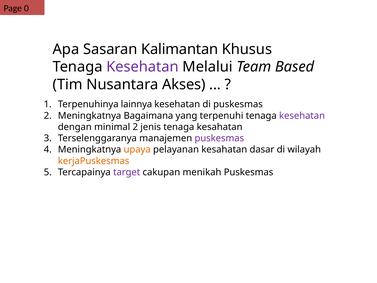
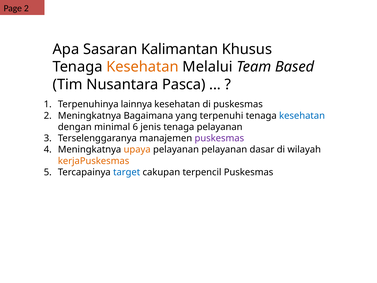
Page 0: 0 -> 2
Kesehatan at (142, 67) colour: purple -> orange
Akses: Akses -> Pasca
kesehatan at (302, 116) colour: purple -> blue
minimal 2: 2 -> 6
tenaga kesahatan: kesahatan -> pelayanan
pelayanan kesahatan: kesahatan -> pelayanan
target colour: purple -> blue
menikah: menikah -> terpencil
